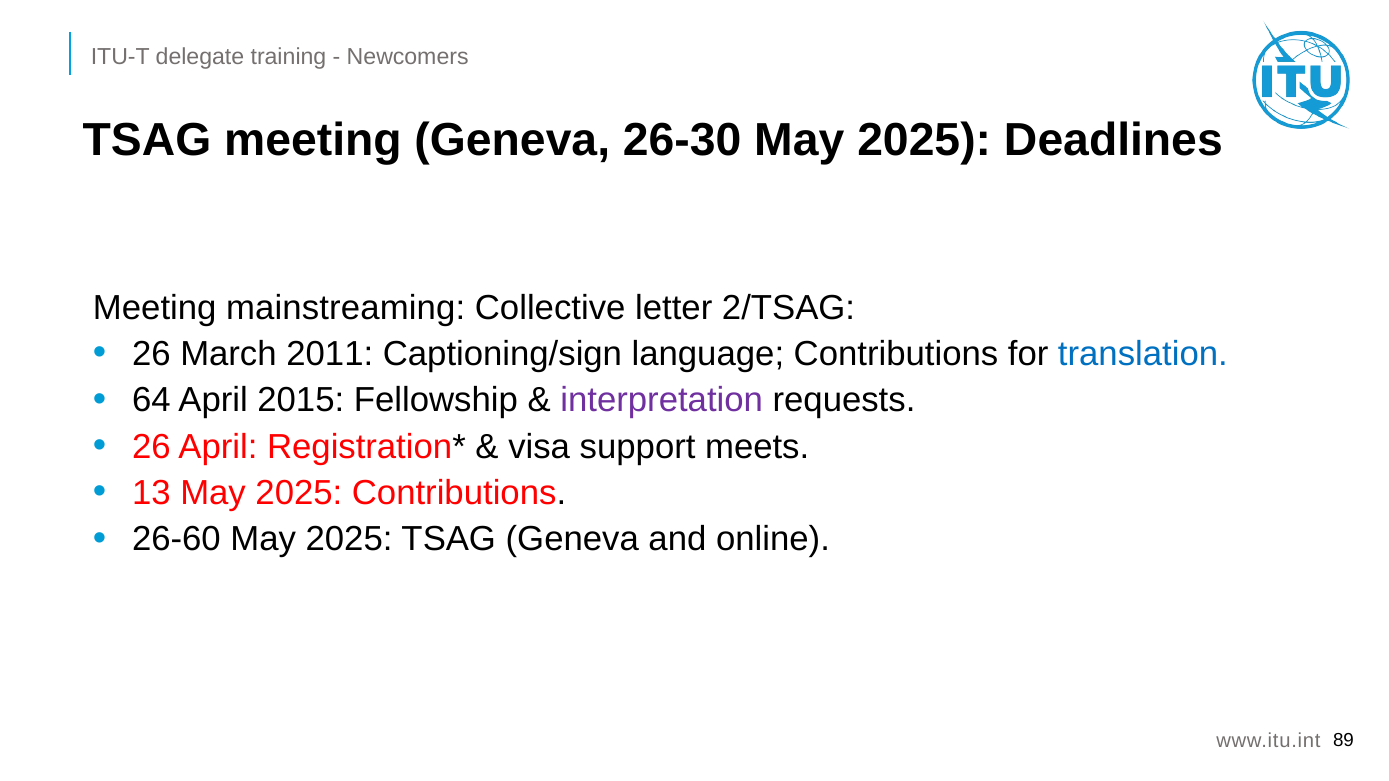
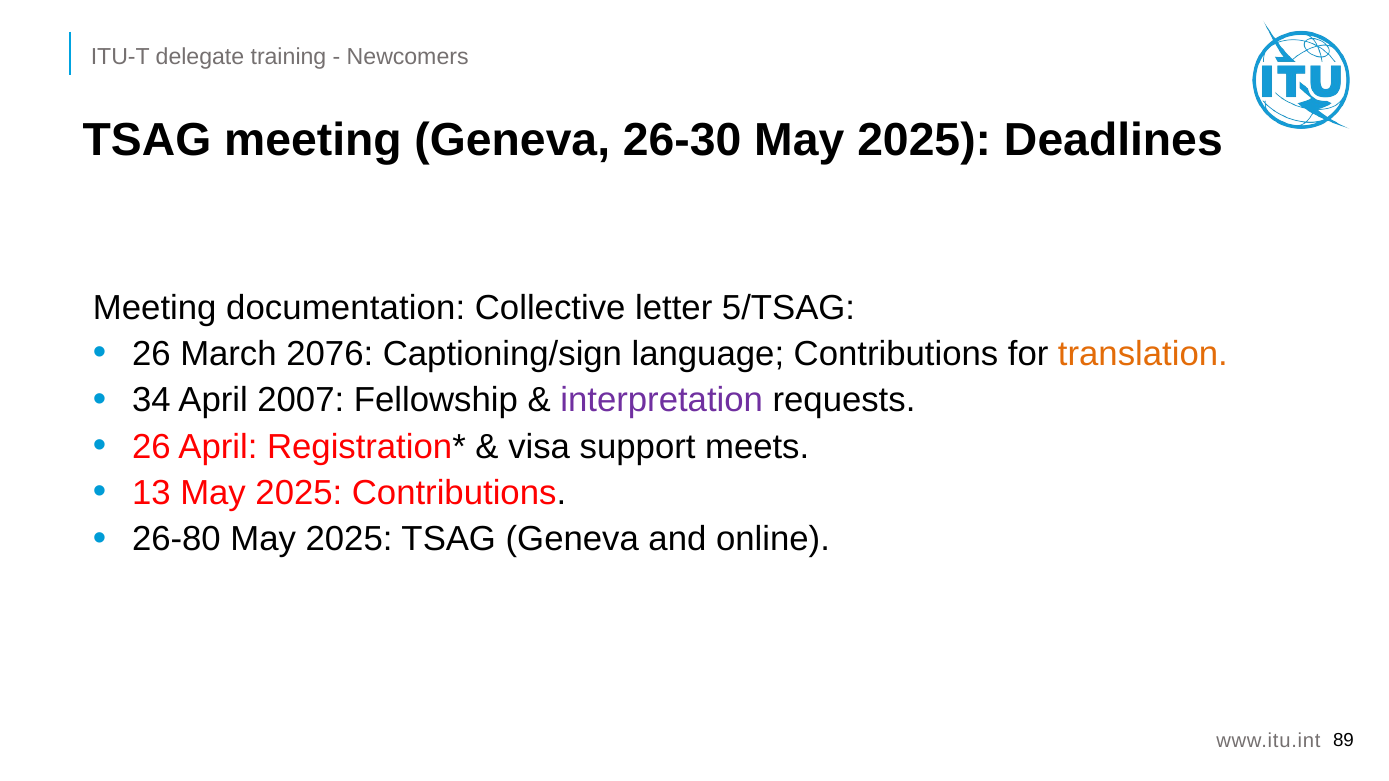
mainstreaming: mainstreaming -> documentation
2/TSAG: 2/TSAG -> 5/TSAG
2011: 2011 -> 2076
translation colour: blue -> orange
64: 64 -> 34
2015: 2015 -> 2007
26-60: 26-60 -> 26-80
